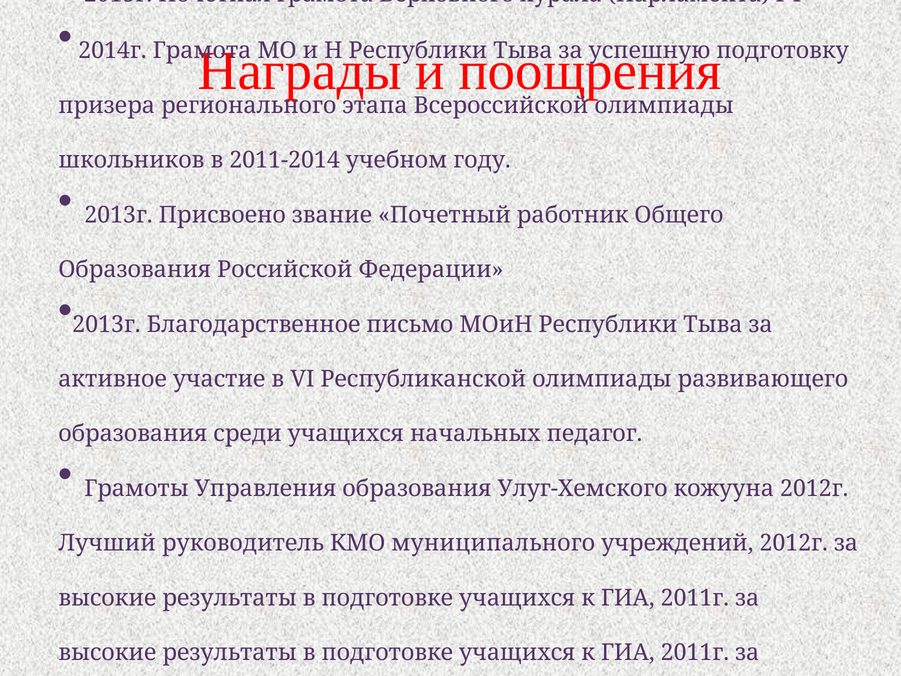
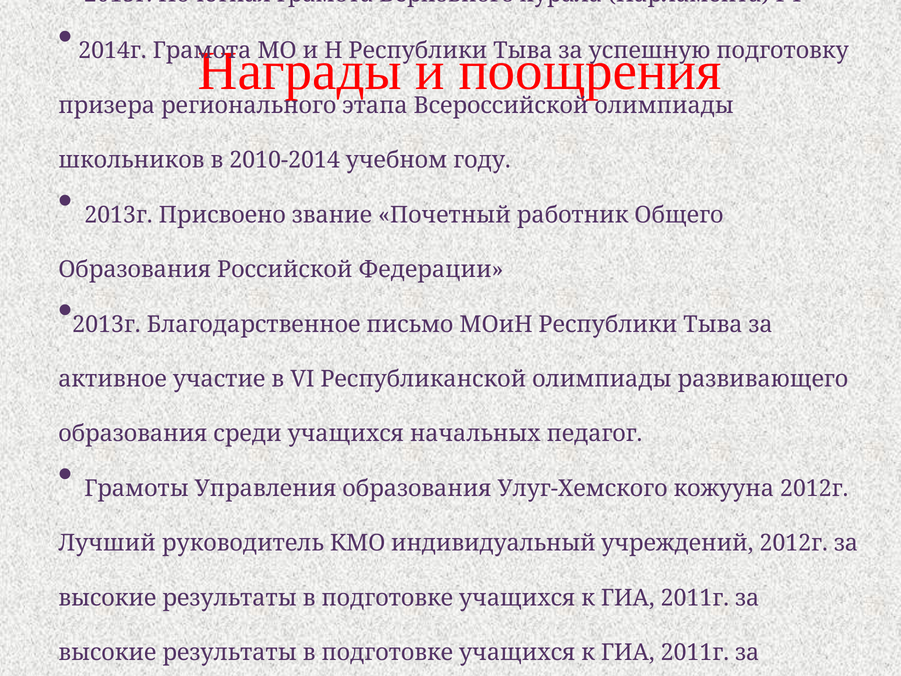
2011-2014: 2011-2014 -> 2010-2014
муниципального: муниципального -> индивидуальный
